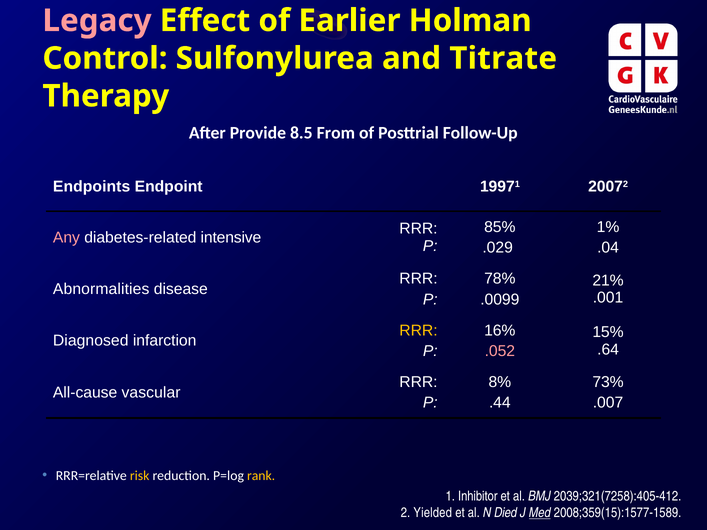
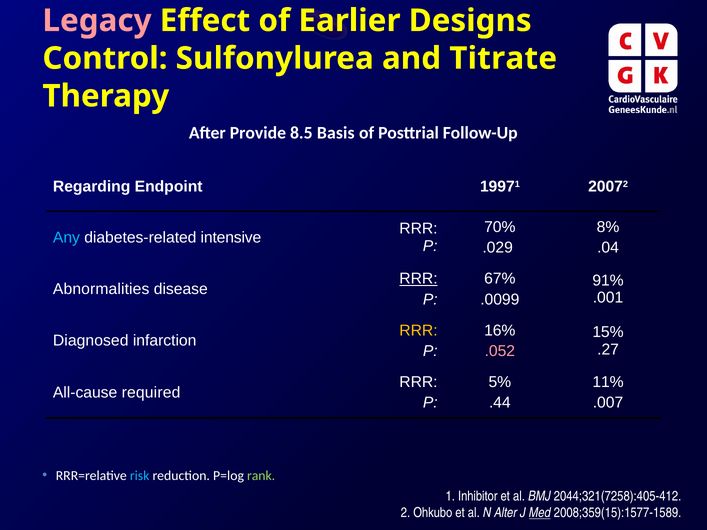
Holman: Holman -> Designs
From: From -> Basis
Endpoints: Endpoints -> Regarding
85%: 85% -> 70%
1%: 1% -> 8%
Any colour: pink -> light blue
RRR at (418, 279) underline: none -> present
78%: 78% -> 67%
21%: 21% -> 91%
.64: .64 -> .27
8%: 8% -> 5%
73%: 73% -> 11%
vascular: vascular -> required
risk colour: yellow -> light blue
rank colour: yellow -> light green
2039;321(7258):405-412: 2039;321(7258):405-412 -> 2044;321(7258):405-412
Yielded: Yielded -> Ohkubo
Died: Died -> Alter
